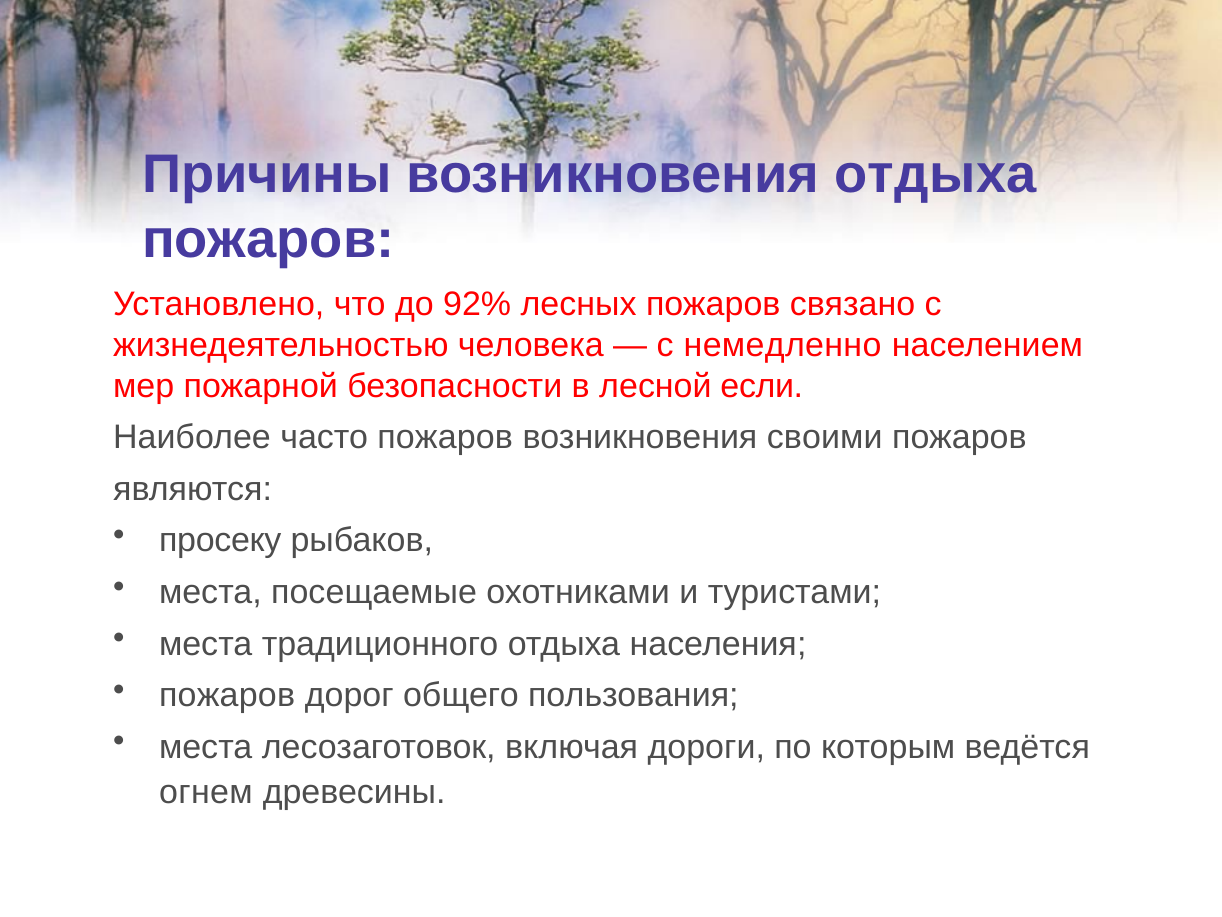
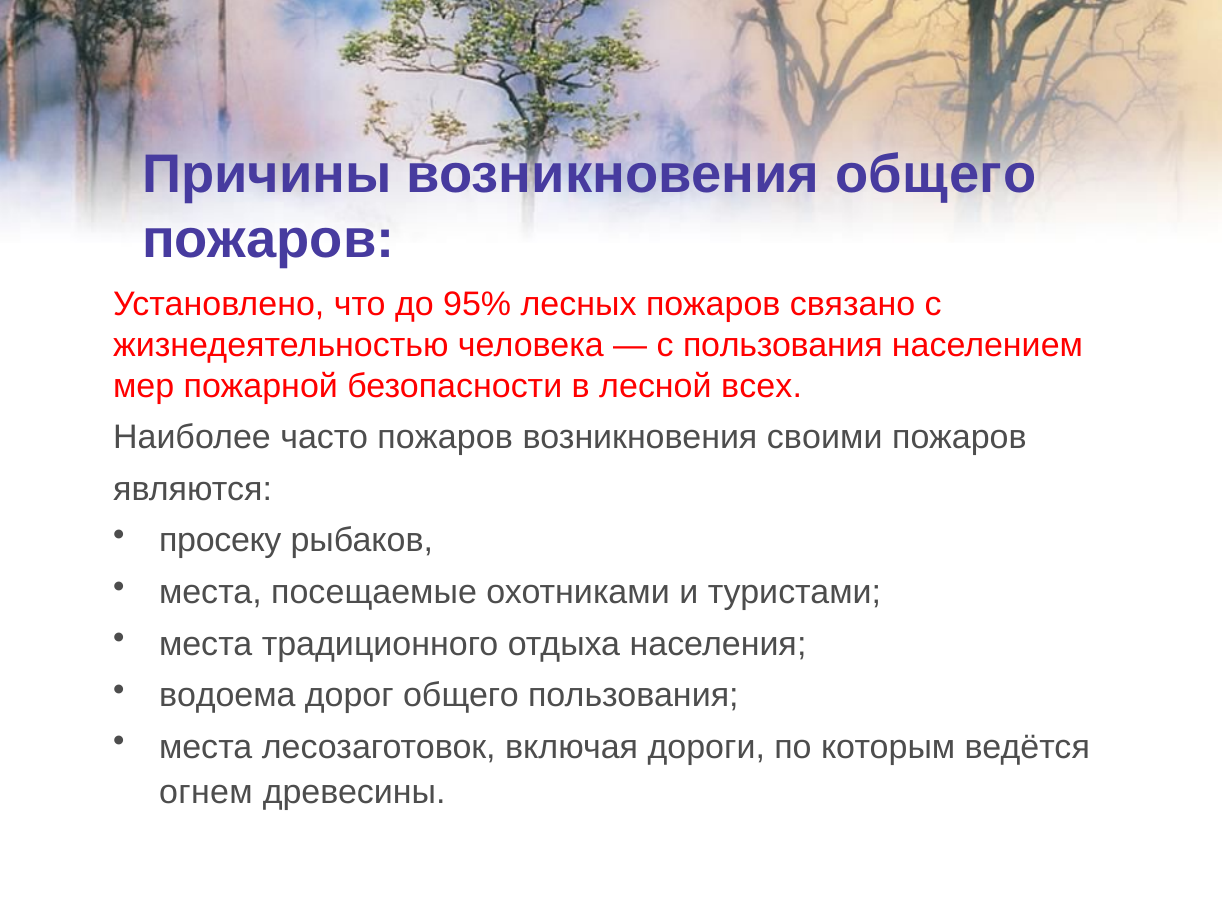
возникновения отдыха: отдыха -> общего
92%: 92% -> 95%
с немедленно: немедленно -> пользования
если: если -> всех
пожаров at (227, 695): пожаров -> водоема
